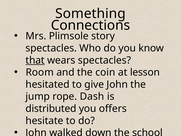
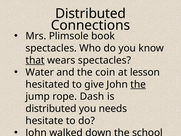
Something at (90, 14): Something -> Distributed
story: story -> book
Room: Room -> Water
the at (138, 84) underline: none -> present
offers: offers -> needs
